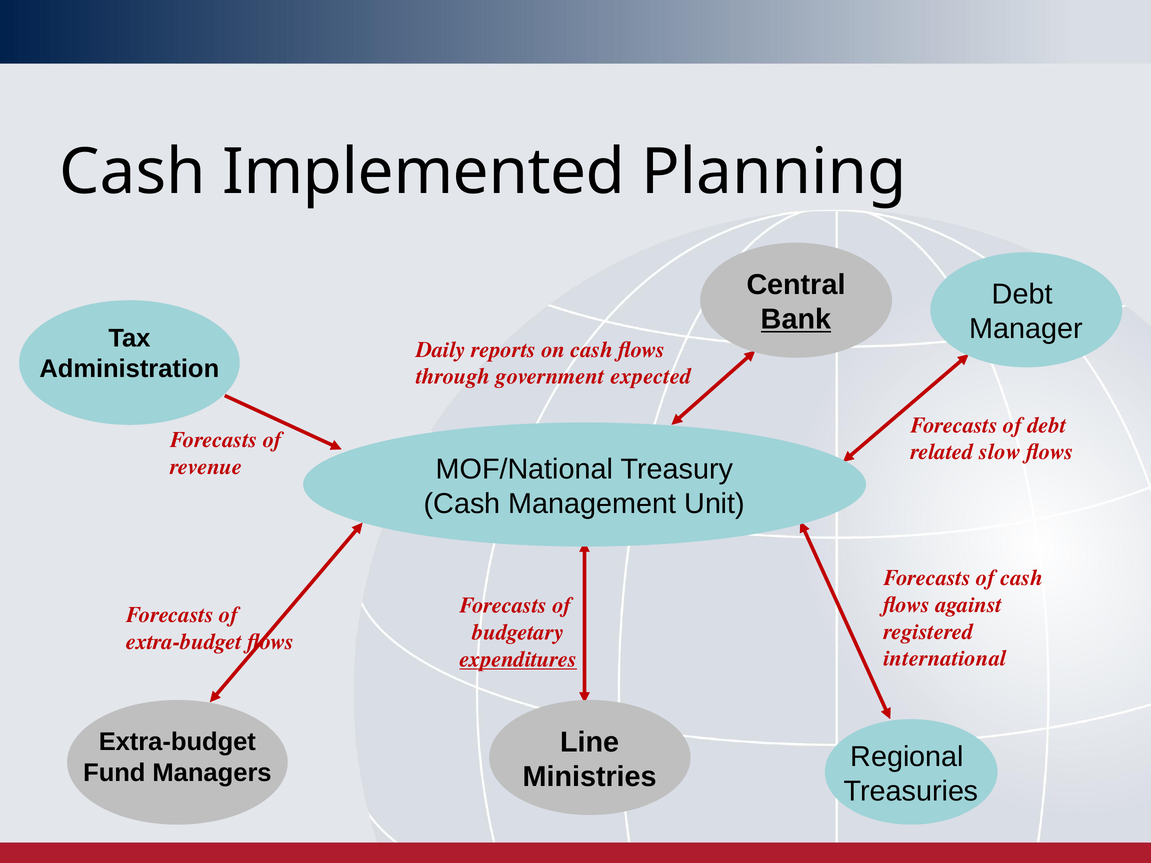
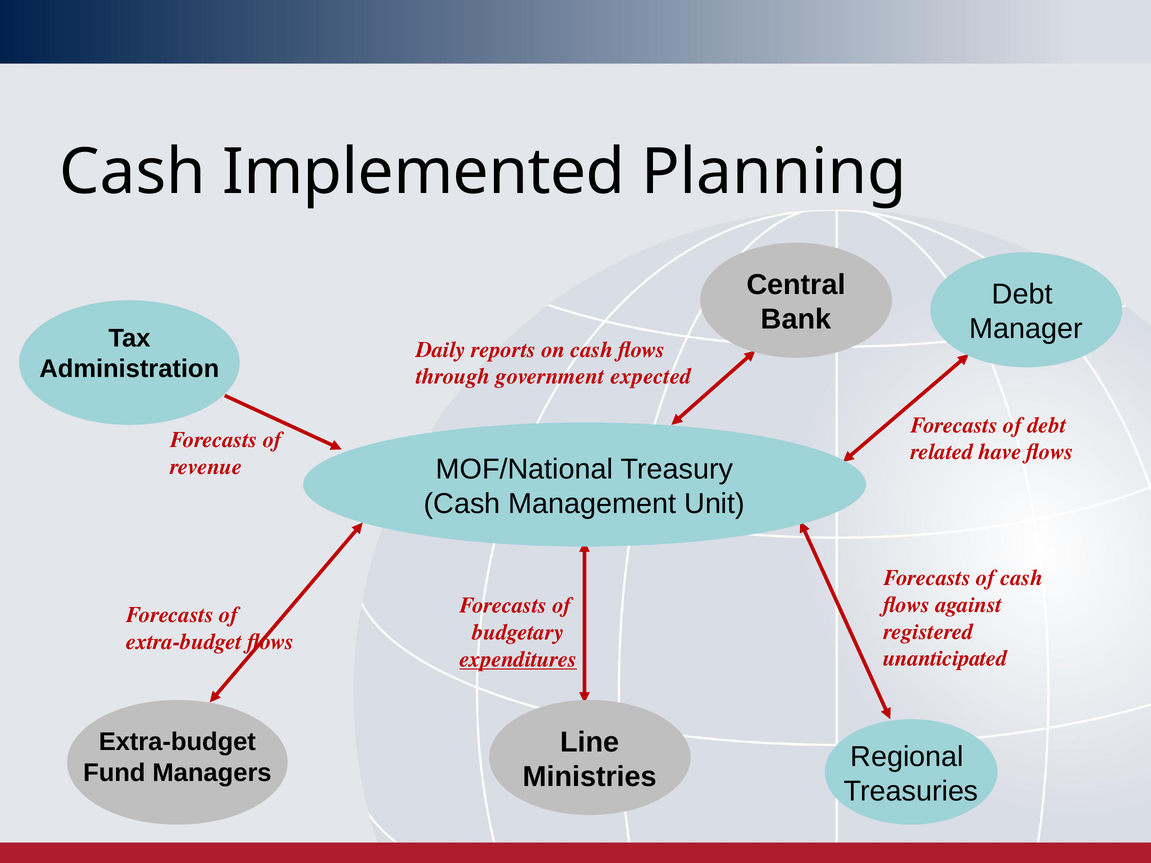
Bank underline: present -> none
slow: slow -> have
international: international -> unanticipated
